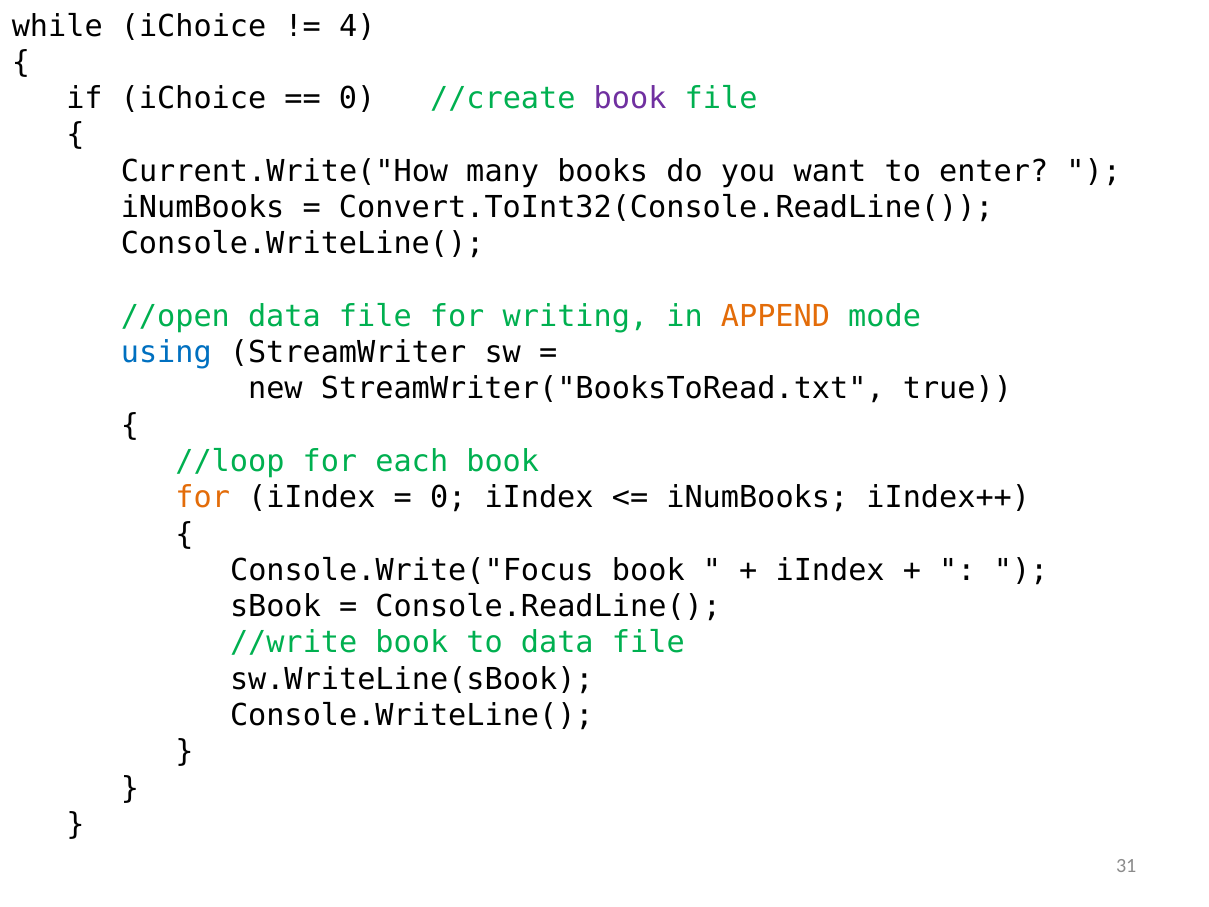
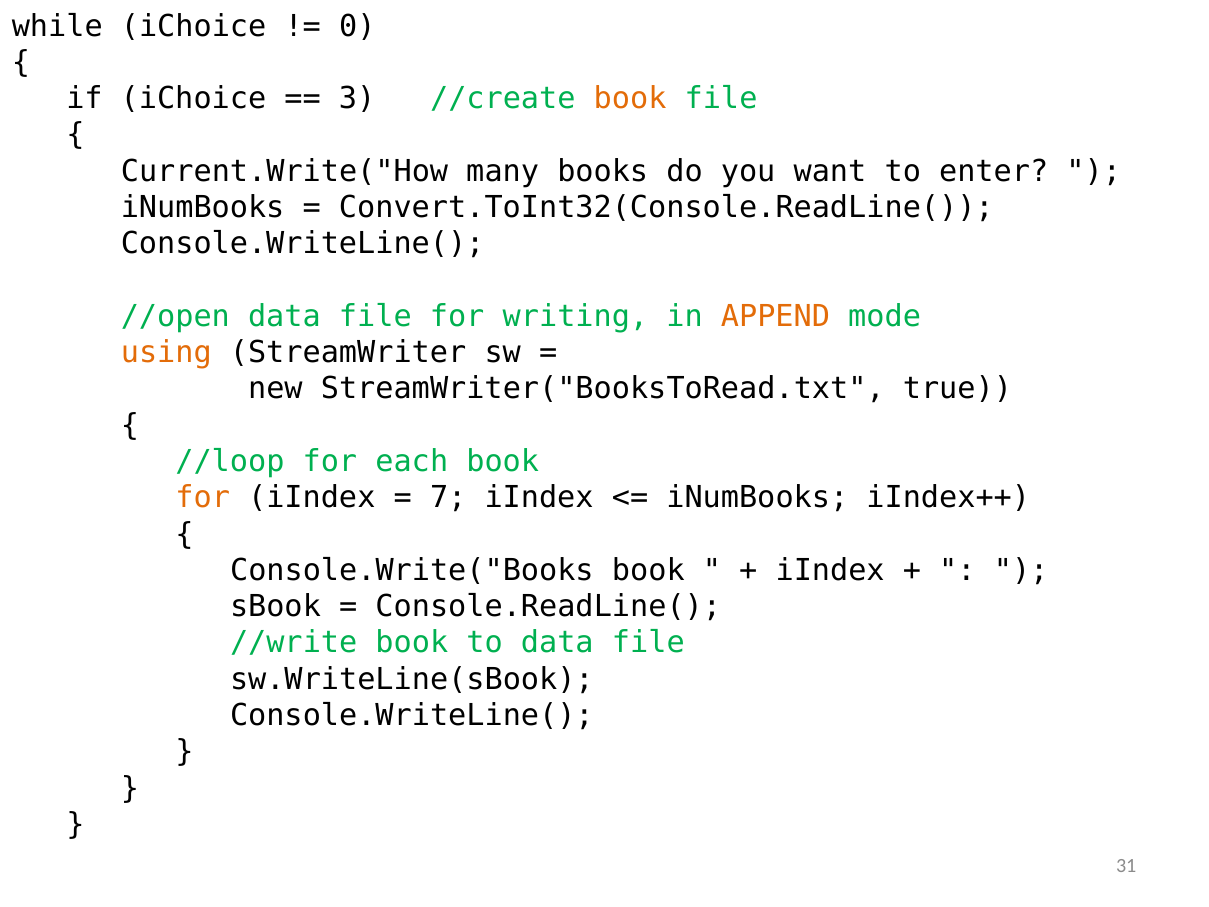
4: 4 -> 0
0 at (357, 99): 0 -> 3
book at (630, 99) colour: purple -> orange
using colour: blue -> orange
0 at (448, 498): 0 -> 7
Console.Write("Focus: Console.Write("Focus -> Console.Write("Books
